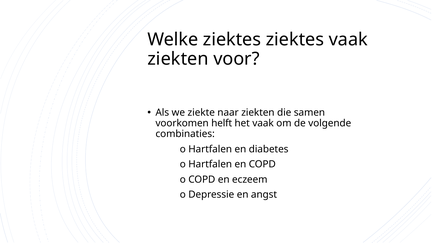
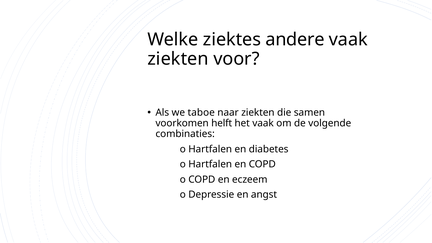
ziektes ziektes: ziektes -> andere
ziekte: ziekte -> taboe
